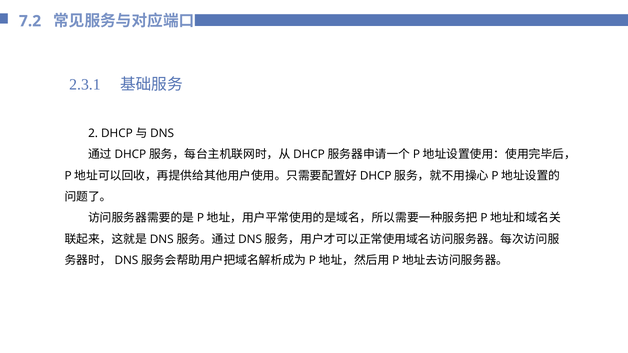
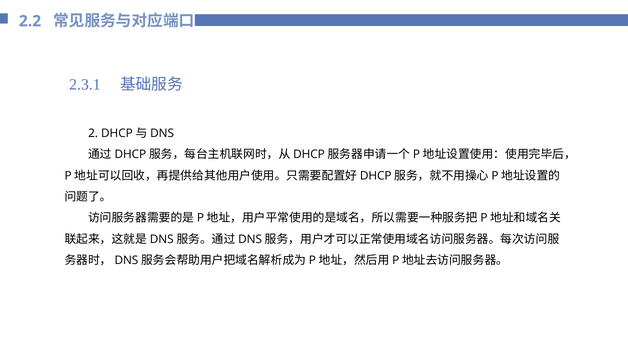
7.2: 7.2 -> 2.2
